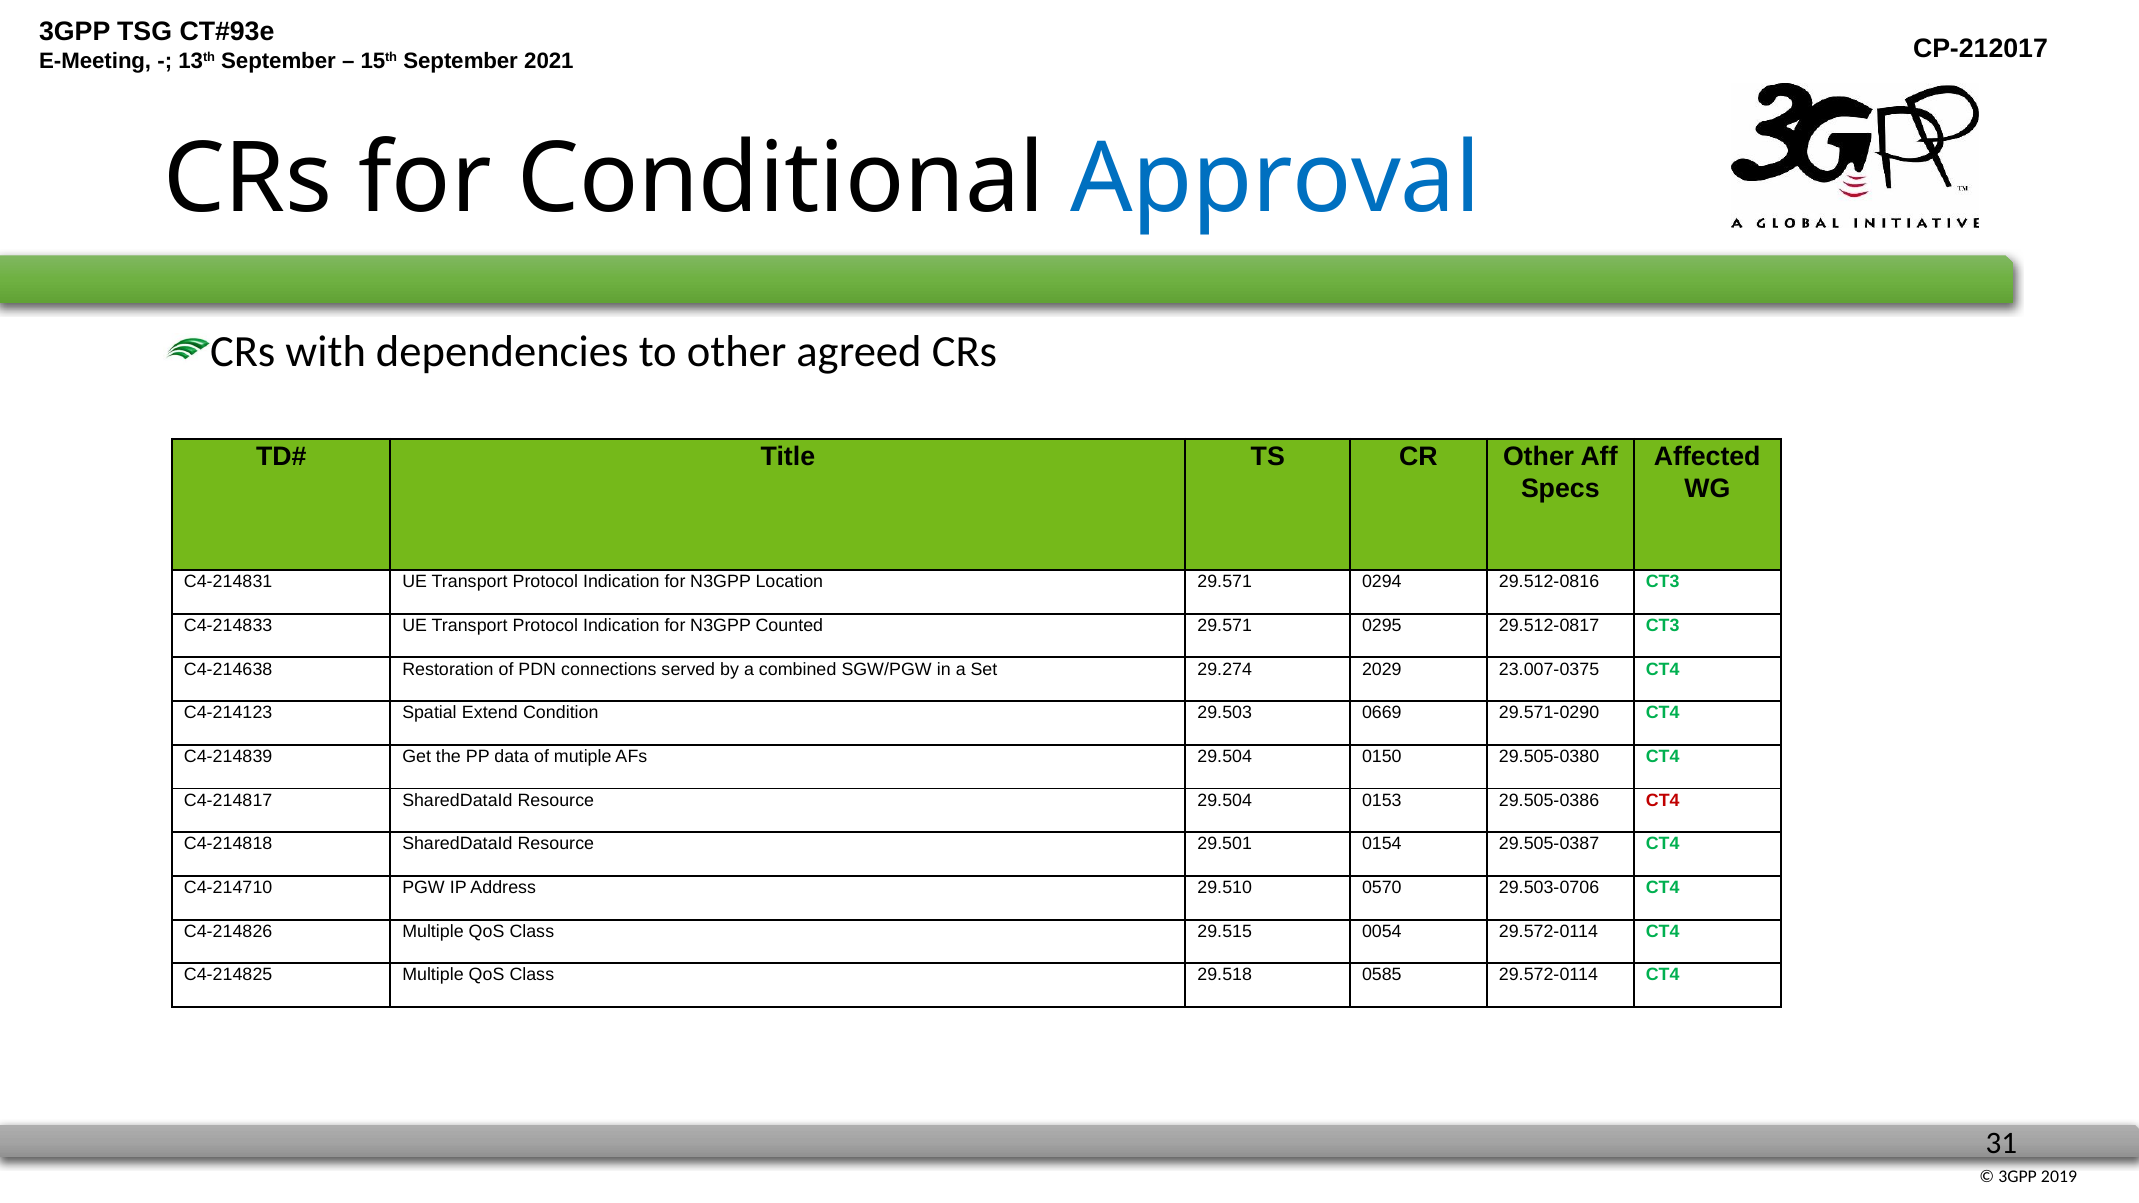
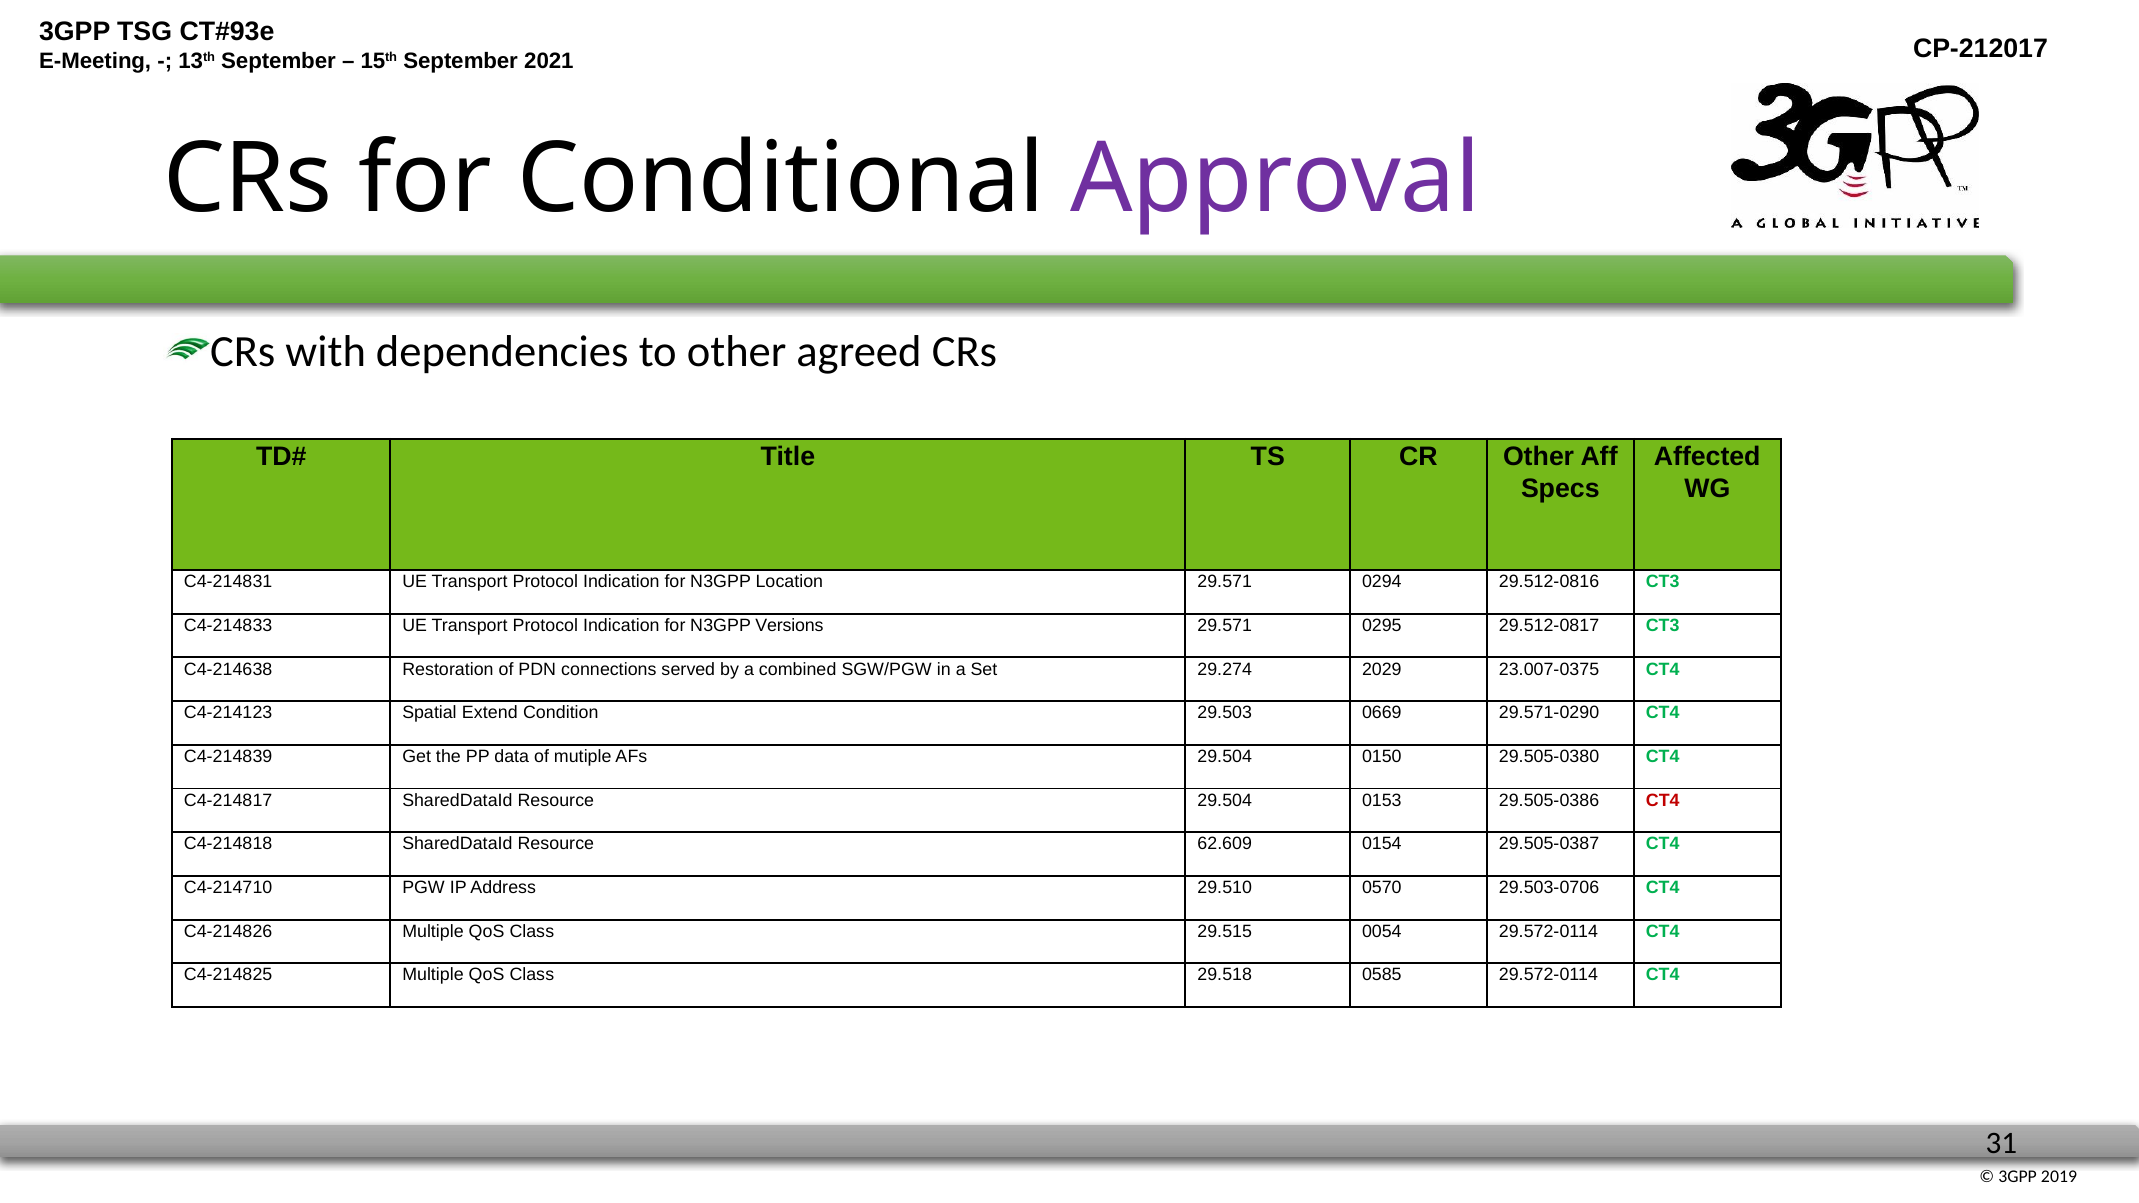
Approval colour: blue -> purple
Counted: Counted -> Versions
29.501: 29.501 -> 62.609
